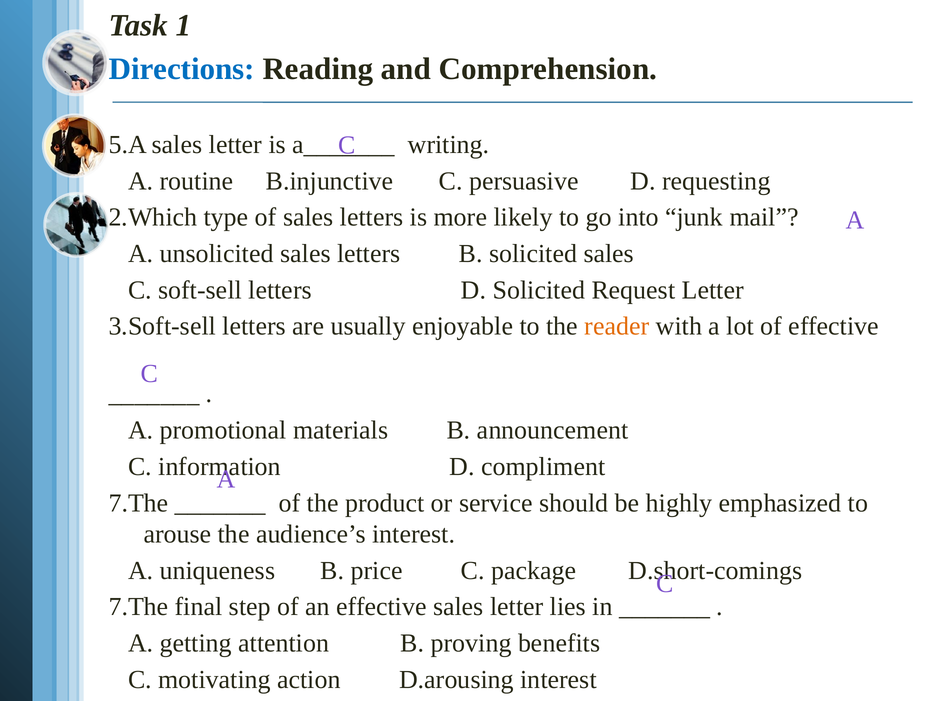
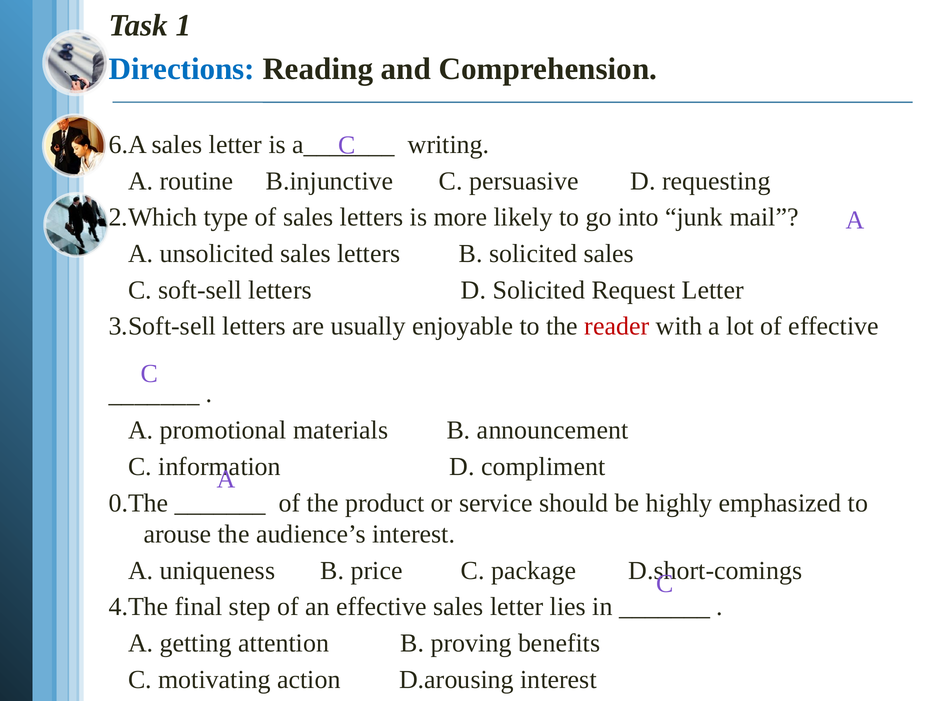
5.A: 5.A -> 6.A
reader colour: orange -> red
7.The at (138, 503): 7.The -> 0.The
7.The at (138, 606): 7.The -> 4.The
